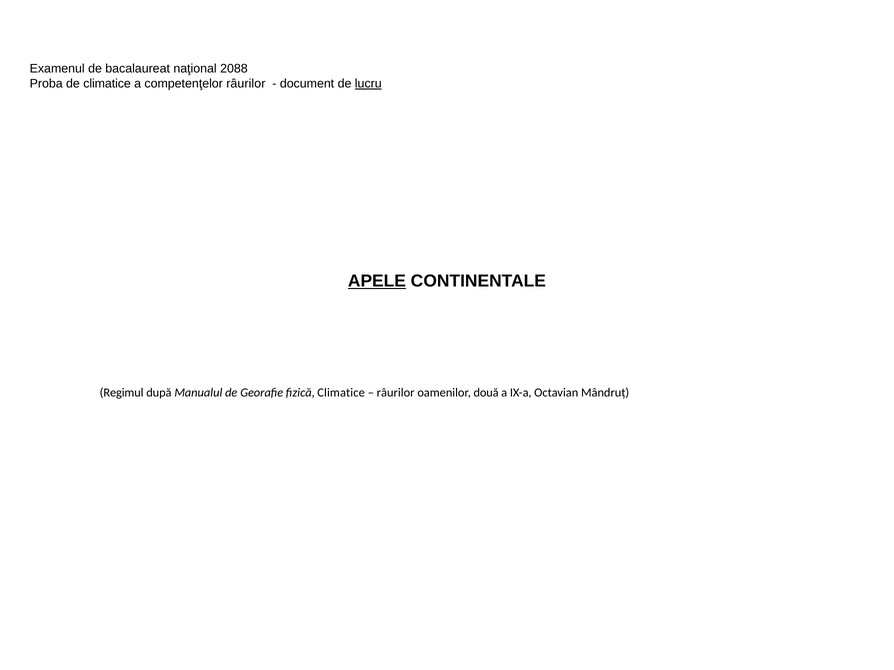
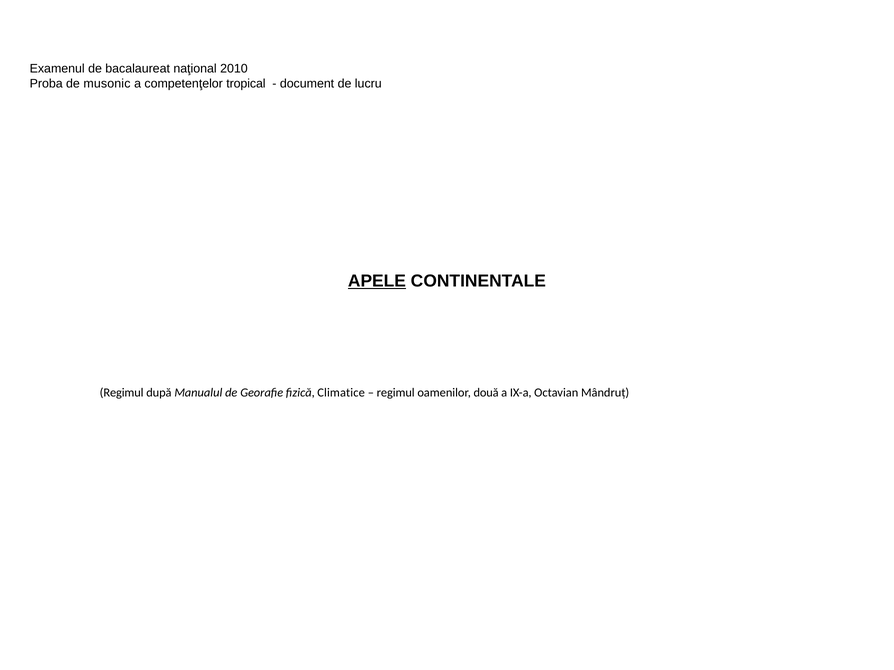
2088: 2088 -> 2010
de climatice: climatice -> musonic
competenţelor râurilor: râurilor -> tropical
lucru underline: present -> none
râurilor at (396, 393): râurilor -> regimul
